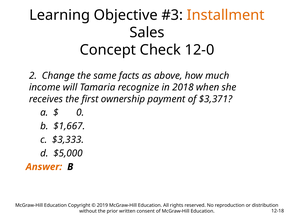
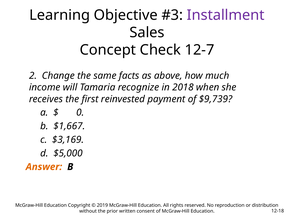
Installment colour: orange -> purple
12-0: 12-0 -> 12-7
ownership: ownership -> reinvested
$3,371: $3,371 -> $9,739
$3,333: $3,333 -> $3,169
